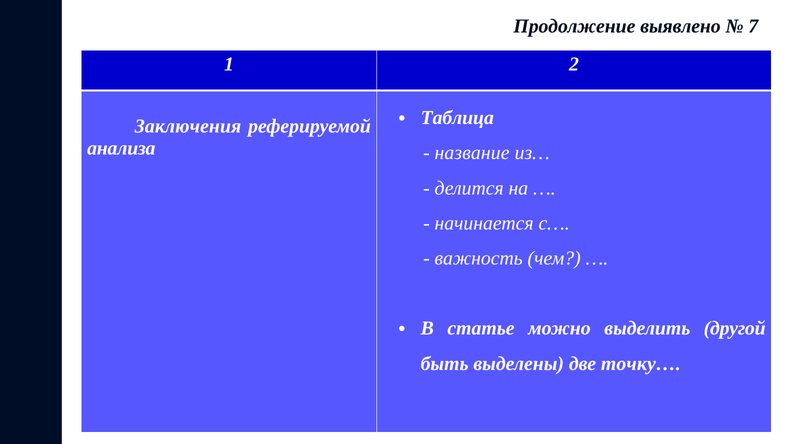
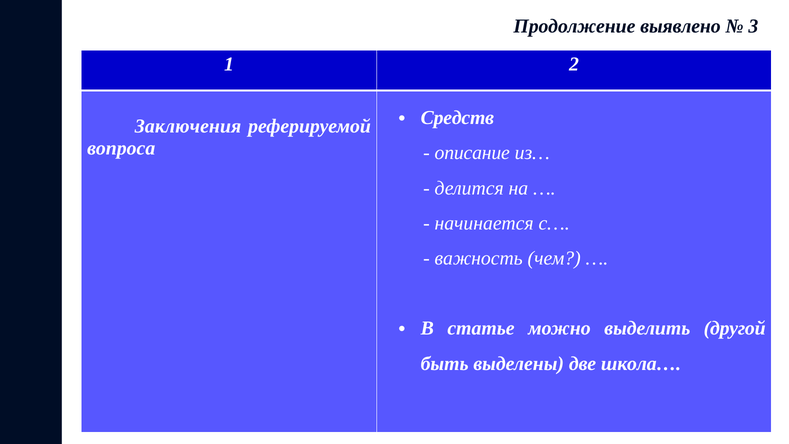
7: 7 -> 3
Таблица: Таблица -> Средств
анализа: анализа -> вопроса
название: название -> описание
точку…: точку… -> школа…
